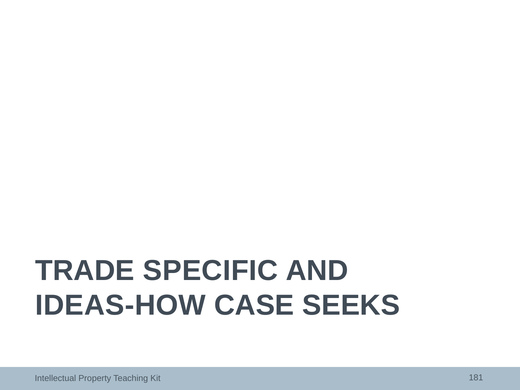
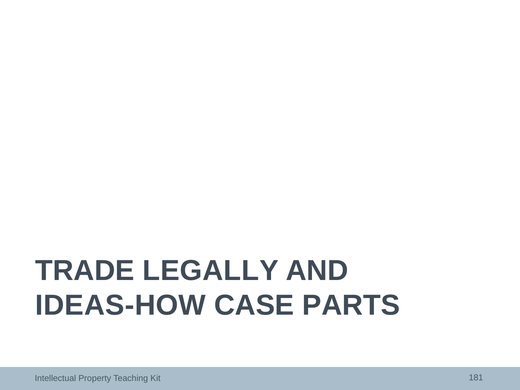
SPECIFIC: SPECIFIC -> LEGALLY
SEEKS: SEEKS -> PARTS
